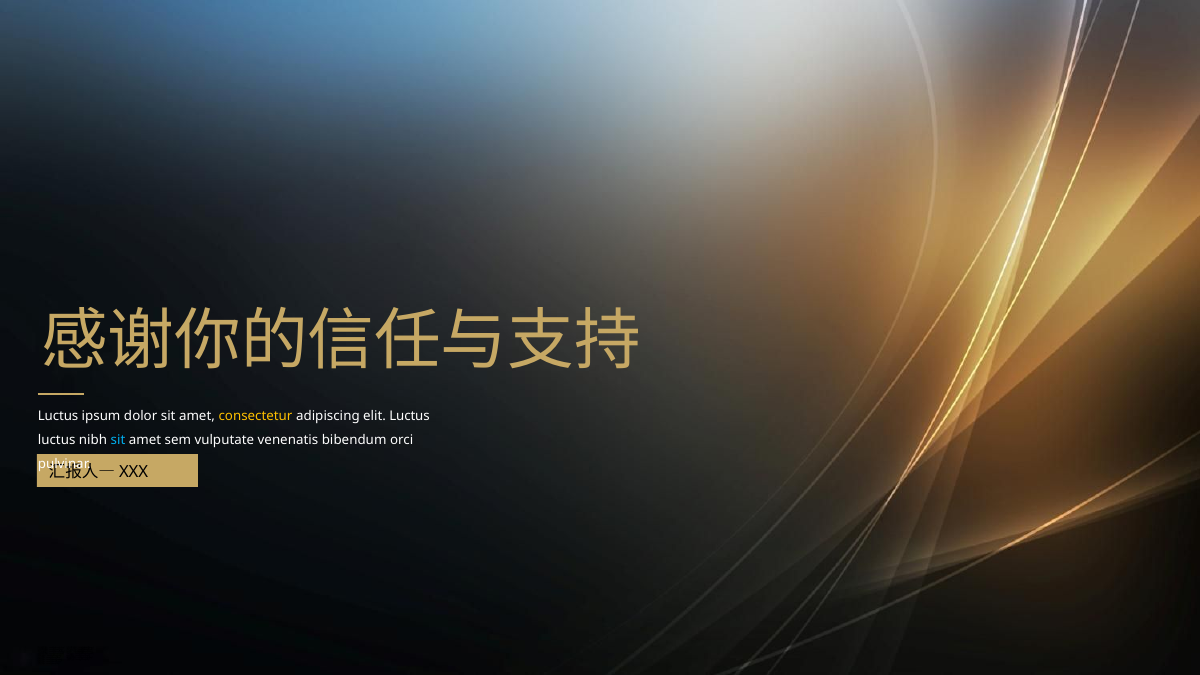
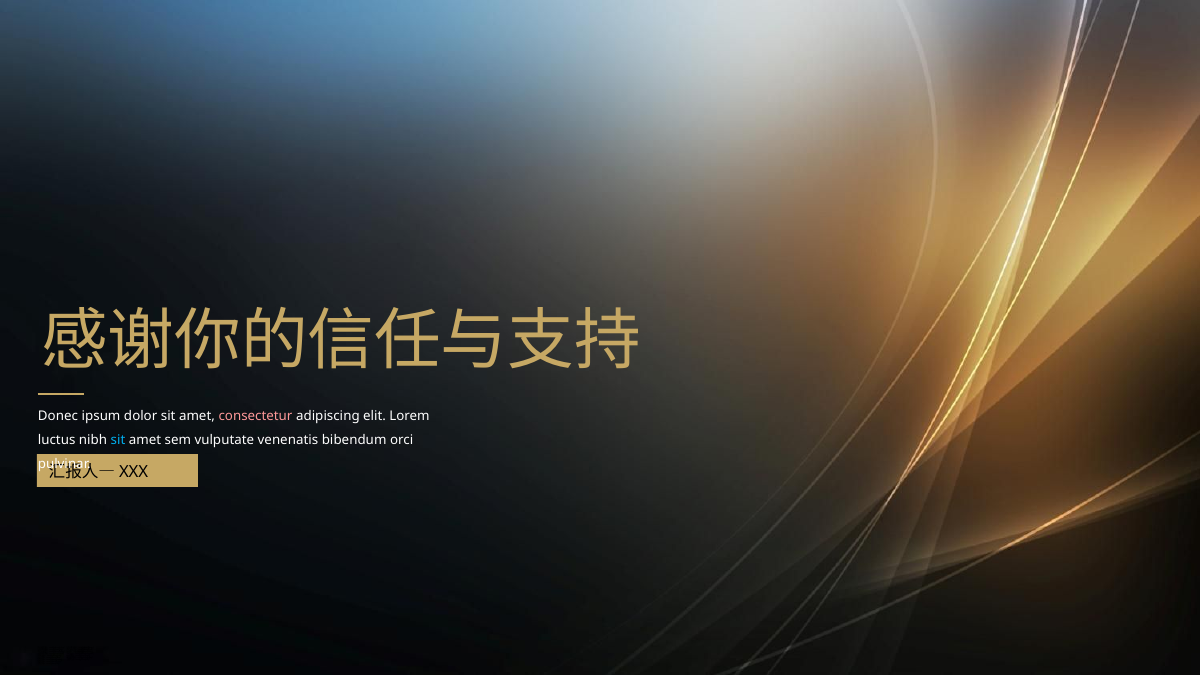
Luctus at (58, 416): Luctus -> Donec
consectetur colour: yellow -> pink
elit Luctus: Luctus -> Lorem
